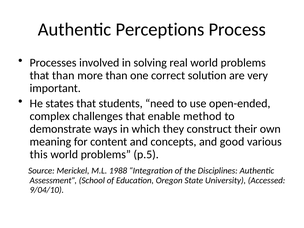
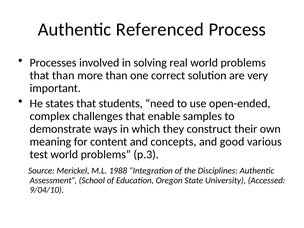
Perceptions: Perceptions -> Referenced
method: method -> samples
this: this -> test
p.5: p.5 -> p.3
